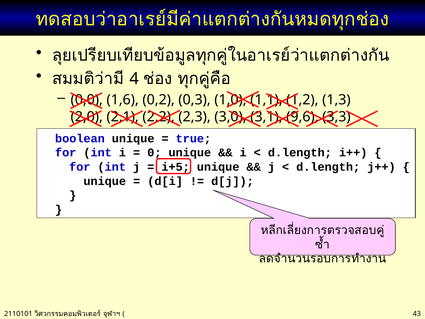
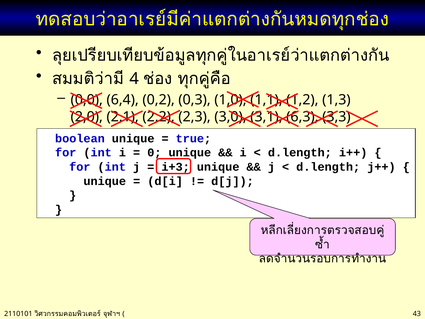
1,6: 1,6 -> 6,4
9,6: 9,6 -> 6,3
i+5: i+5 -> i+3
